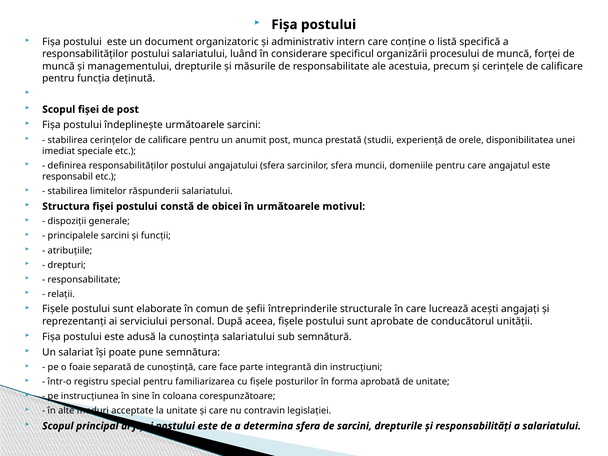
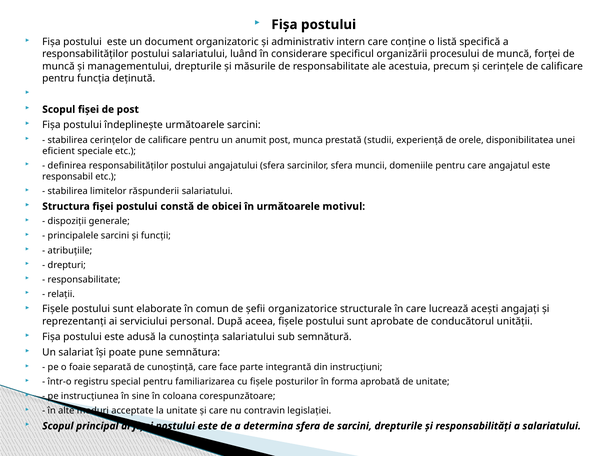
imediat: imediat -> eficient
întreprinderile: întreprinderile -> organizatorice
